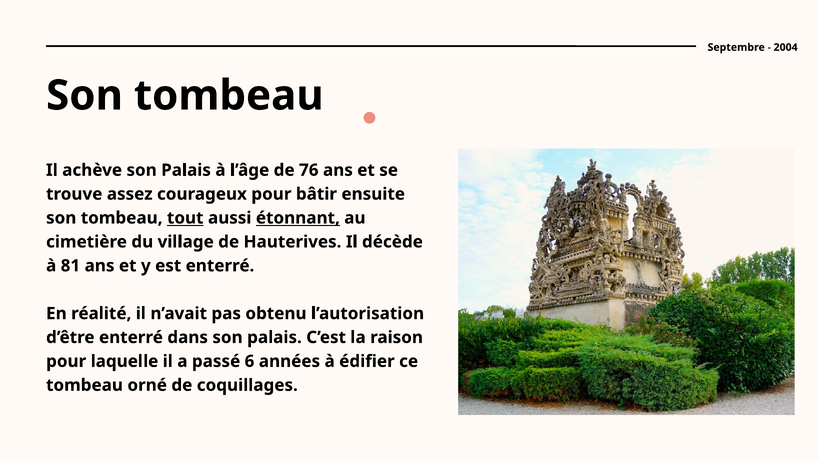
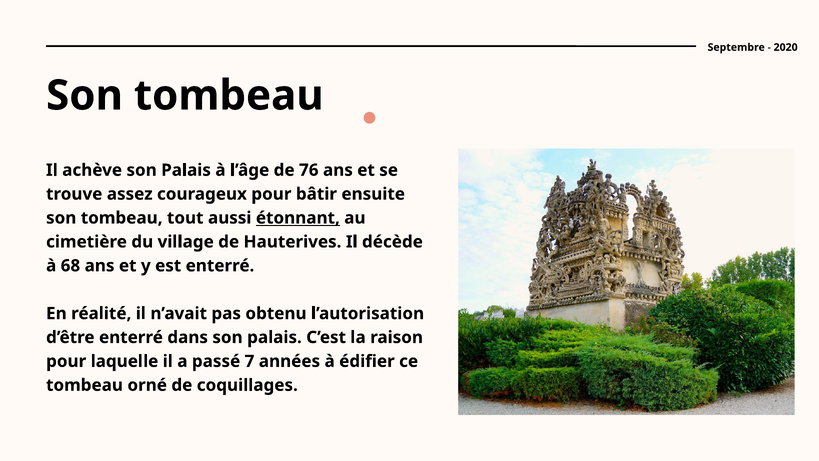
2004: 2004 -> 2020
tout underline: present -> none
81: 81 -> 68
6: 6 -> 7
